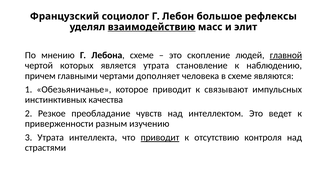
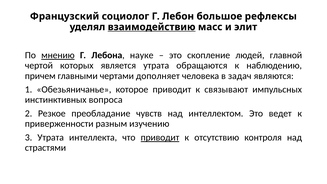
мнению underline: none -> present
Лебона схеме: схеме -> науке
главной underline: present -> none
становление: становление -> обращаются
в схеме: схеме -> задач
качества: качества -> вопроса
